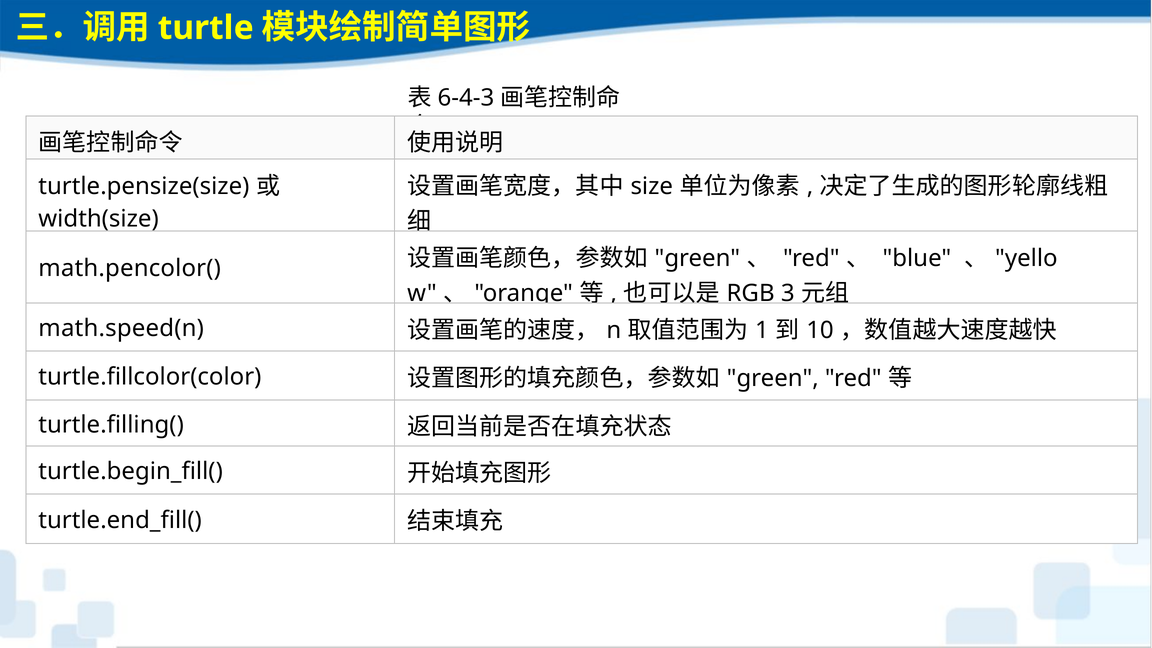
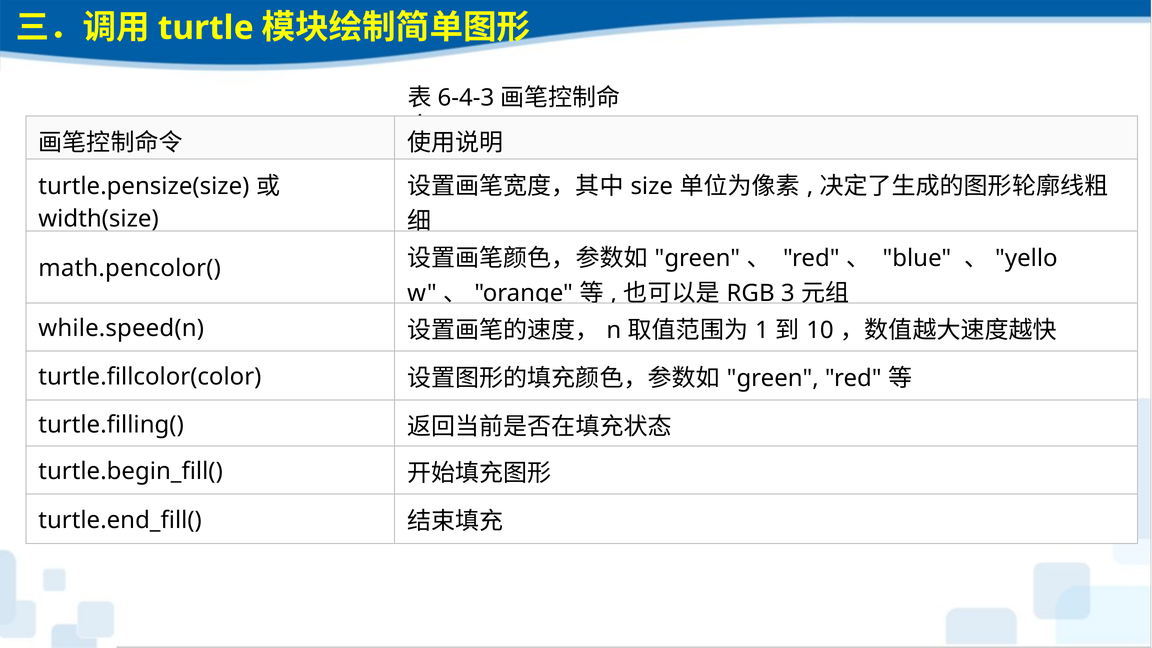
math.speed(n: math.speed(n -> while.speed(n
